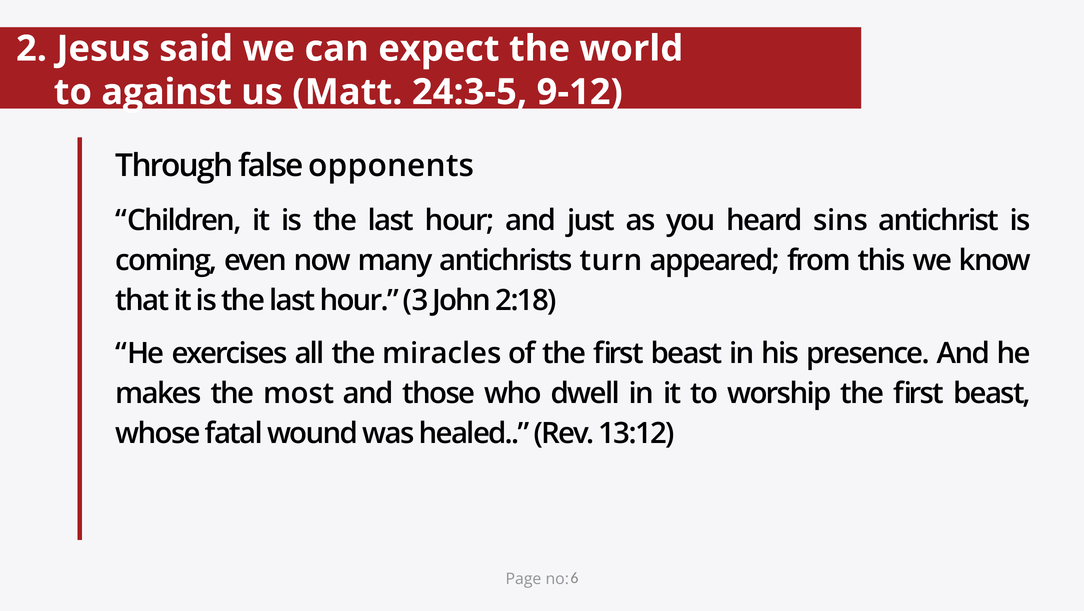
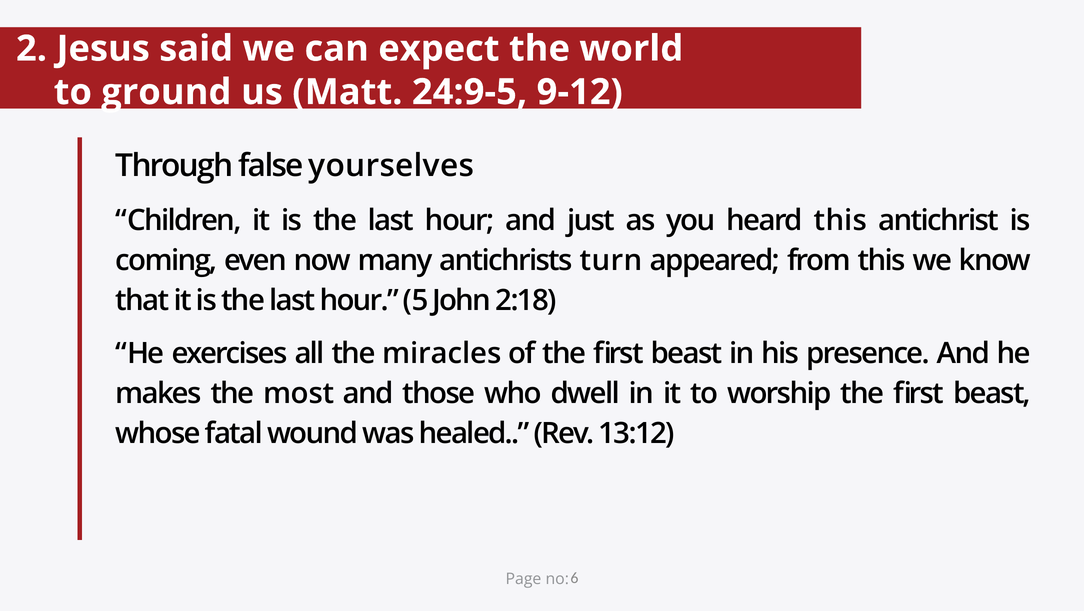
against: against -> ground
24:3-5: 24:3-5 -> 24:9-5
opponents: opponents -> yourselves
heard sins: sins -> this
3: 3 -> 5
